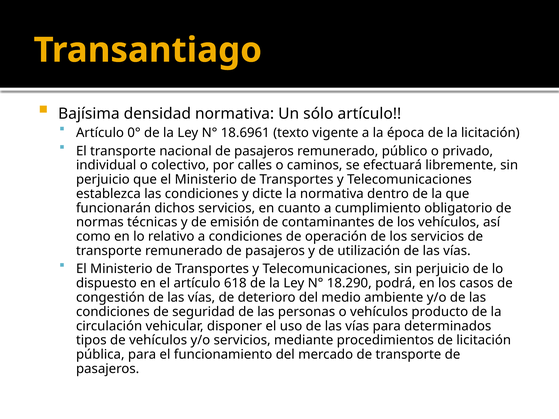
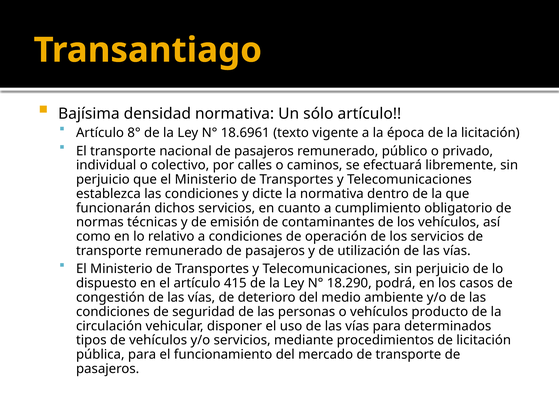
0°: 0° -> 8°
618: 618 -> 415
